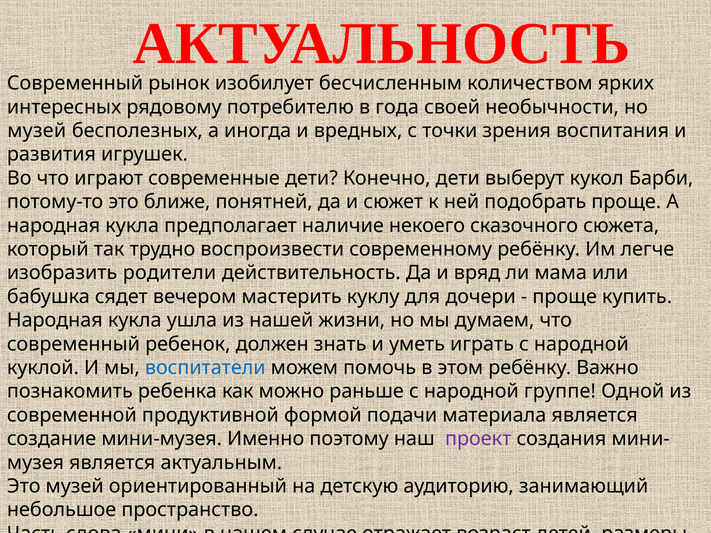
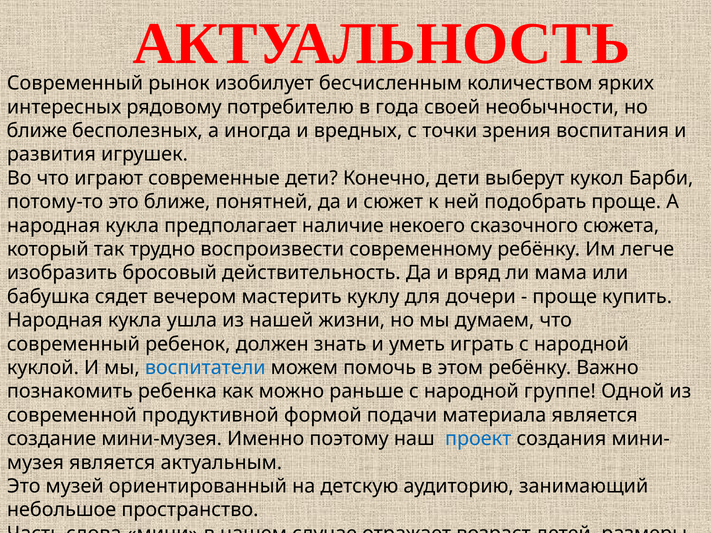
музей at (37, 131): музей -> ближе
родители: родители -> бросовый
проект colour: purple -> blue
